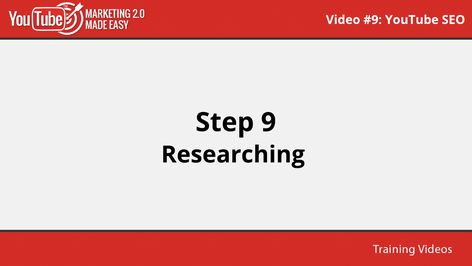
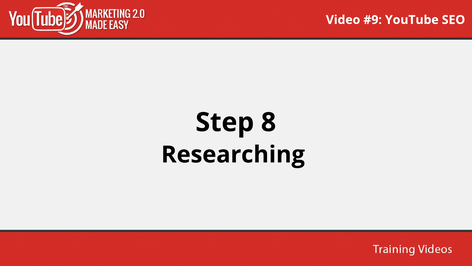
9: 9 -> 8
